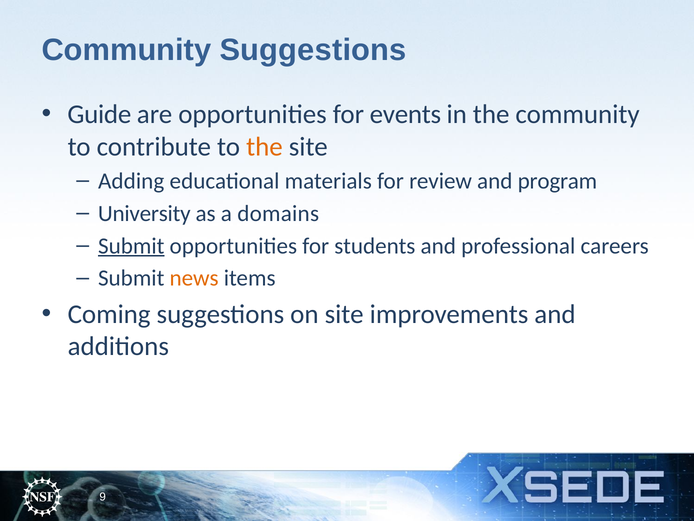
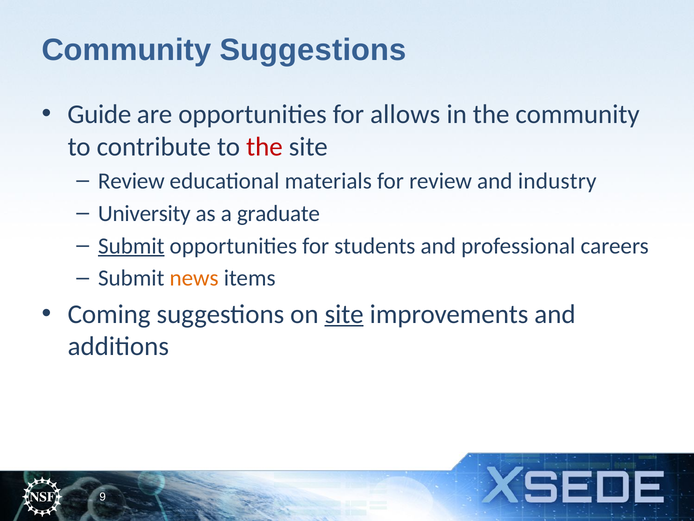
events: events -> allows
the at (264, 147) colour: orange -> red
Adding at (131, 181): Adding -> Review
program: program -> industry
domains: domains -> graduate
site at (344, 314) underline: none -> present
